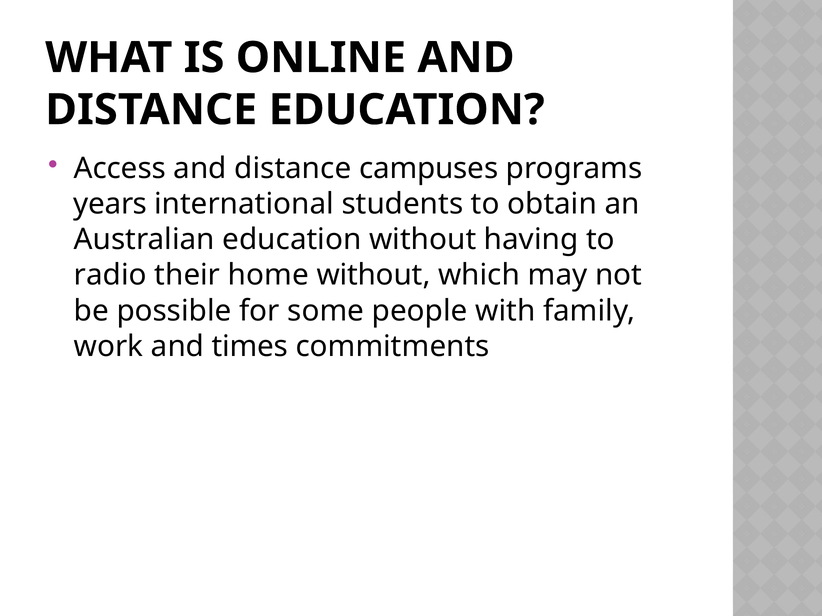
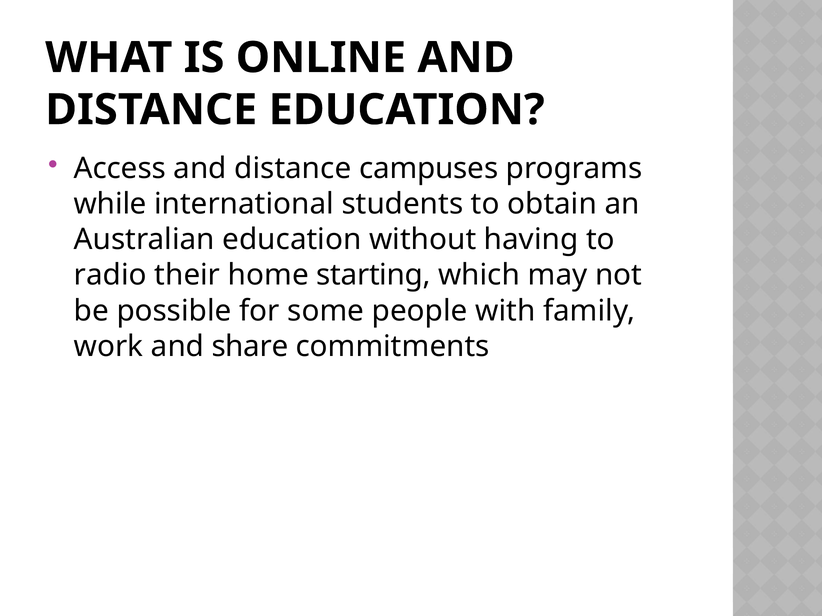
years: years -> while
home without: without -> starting
times: times -> share
